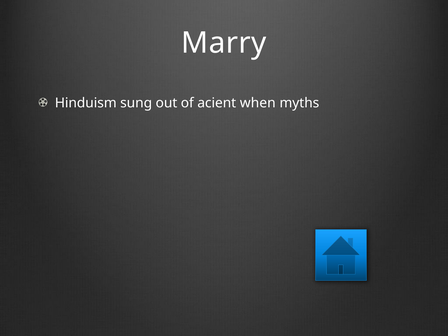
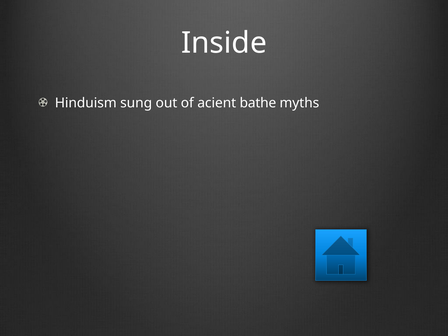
Marry: Marry -> Inside
when: when -> bathe
